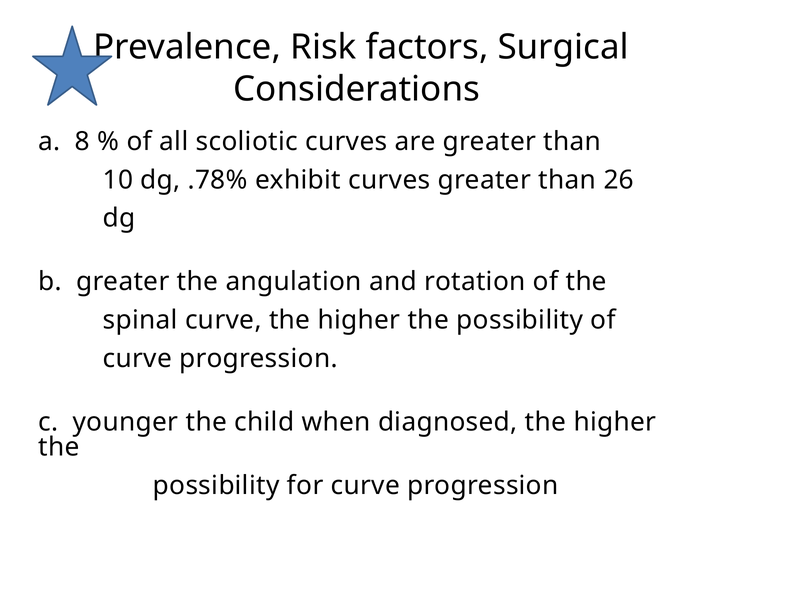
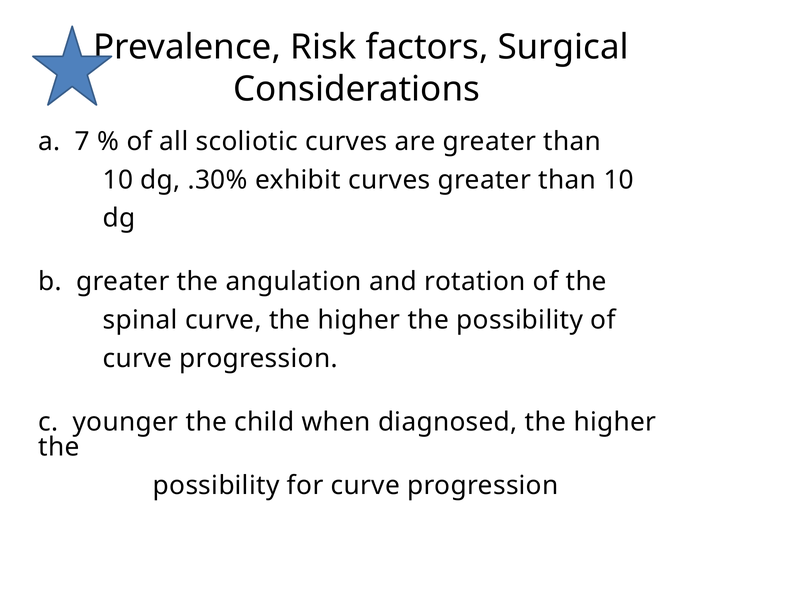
8: 8 -> 7
.78%: .78% -> .30%
curves greater than 26: 26 -> 10
